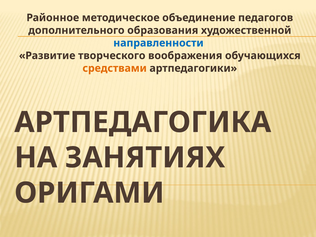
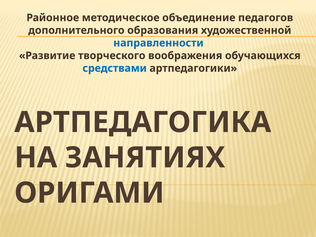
средствами colour: orange -> blue
